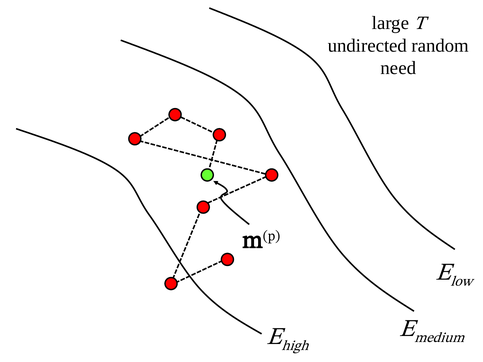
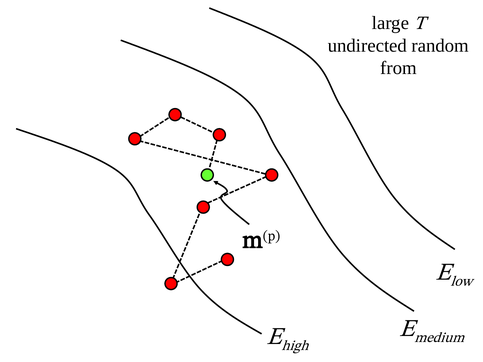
need: need -> from
